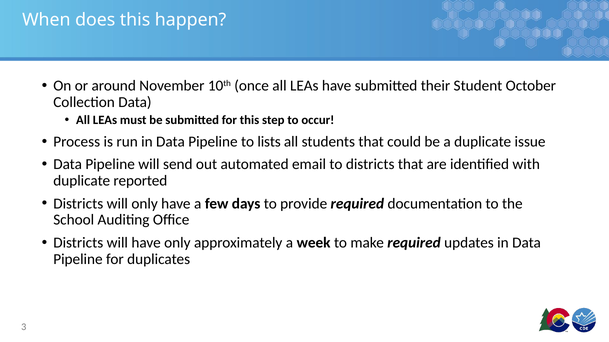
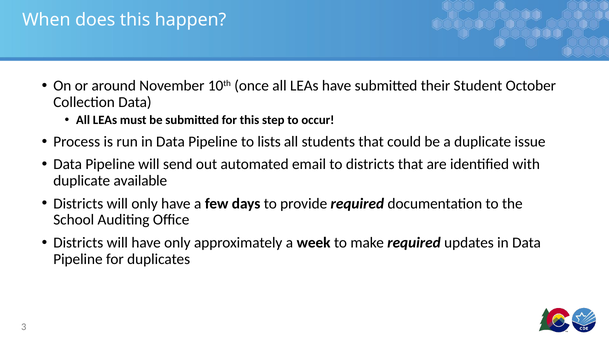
reported: reported -> available
